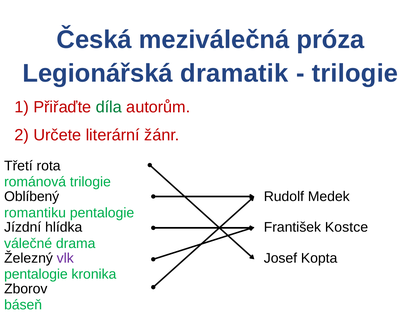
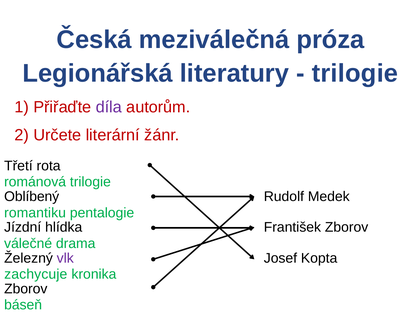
dramatik: dramatik -> literatury
díla colour: green -> purple
František Kostce: Kostce -> Zborov
pentalogie at (36, 274): pentalogie -> zachycuje
